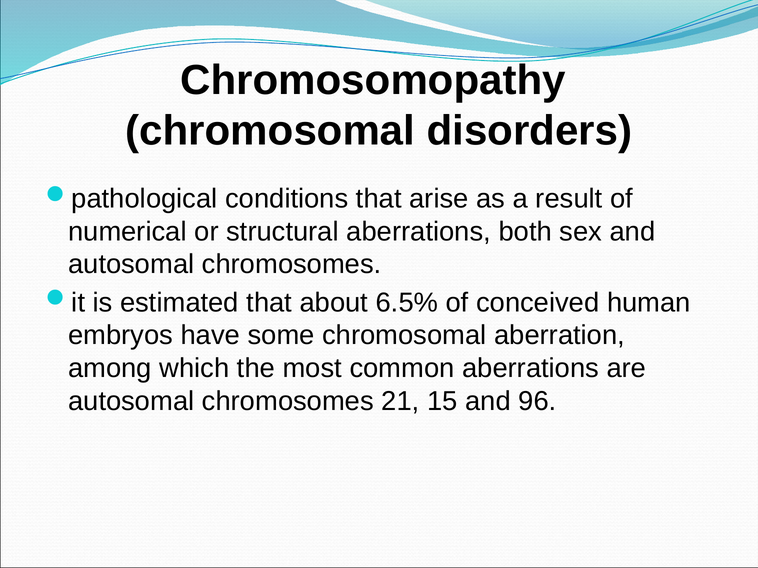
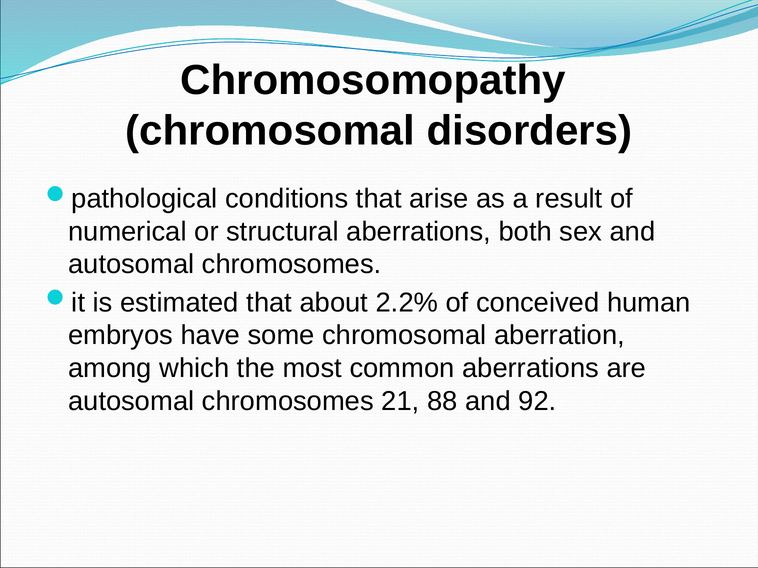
6.5%: 6.5% -> 2.2%
15: 15 -> 88
96: 96 -> 92
